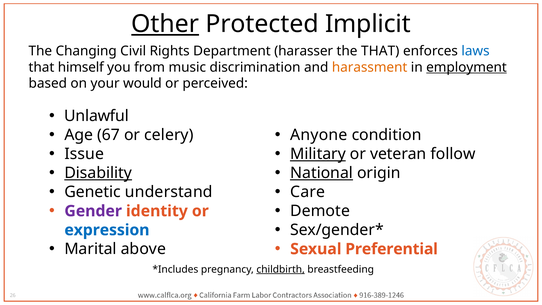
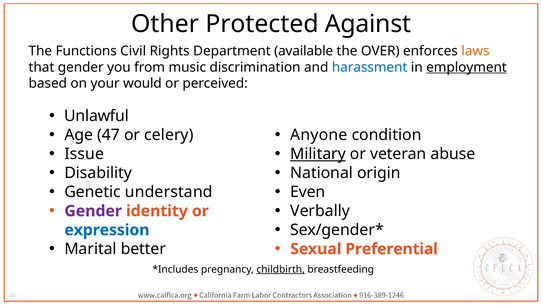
Other underline: present -> none
Implicit: Implicit -> Against
Changing: Changing -> Functions
harasser: harasser -> available
the THAT: THAT -> OVER
laws colour: blue -> orange
that himself: himself -> gender
harassment colour: orange -> blue
67: 67 -> 47
follow: follow -> abuse
Disability underline: present -> none
National underline: present -> none
Care: Care -> Even
Demote: Demote -> Verbally
above: above -> better
